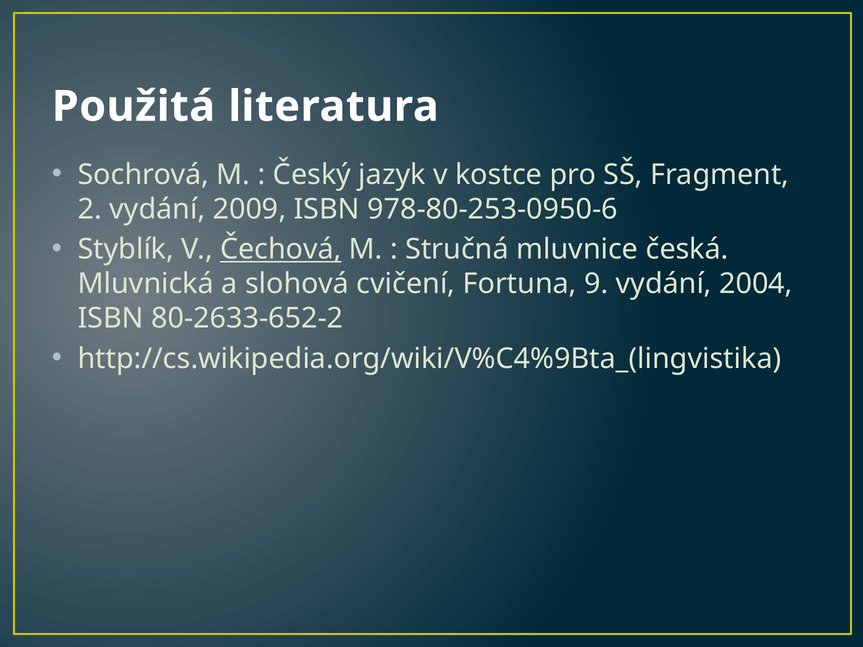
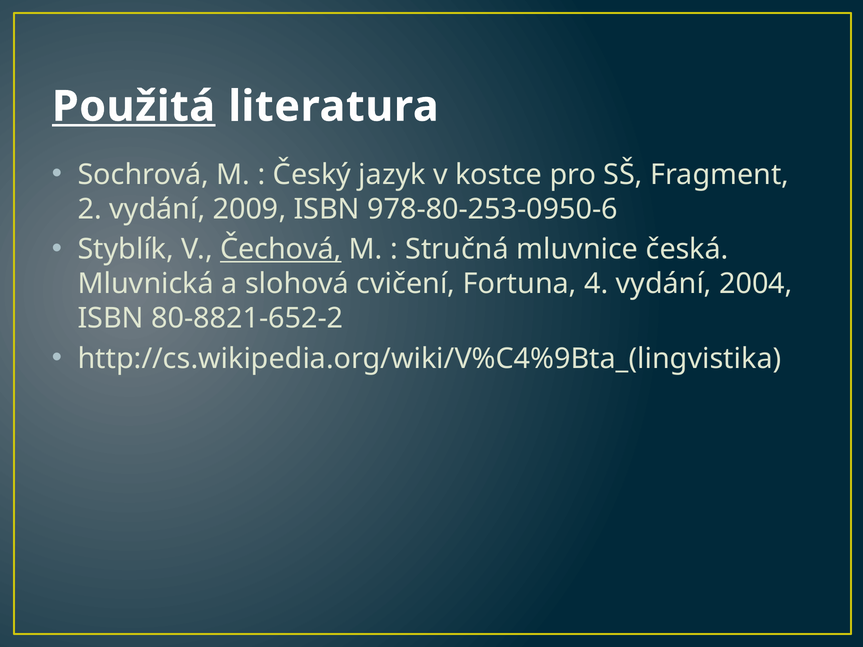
Použitá underline: none -> present
9: 9 -> 4
80-2633-652-2: 80-2633-652-2 -> 80-8821-652-2
